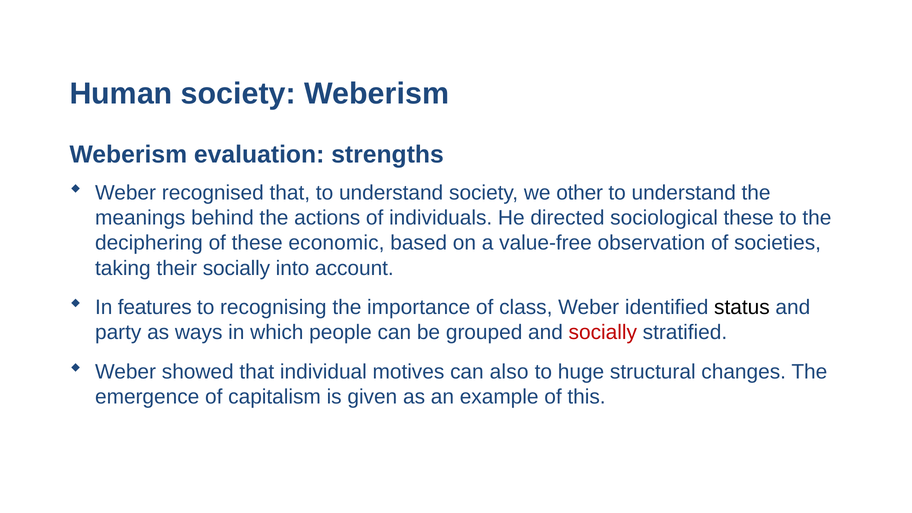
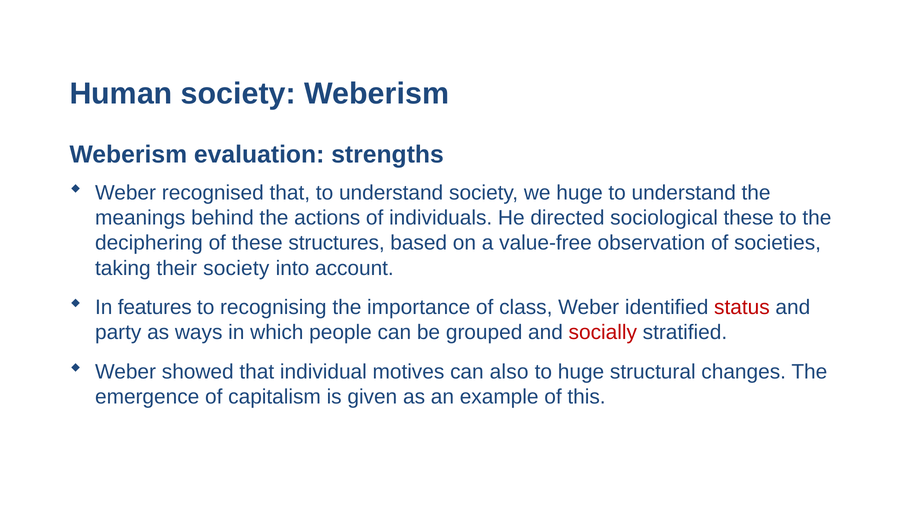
we other: other -> huge
economic: economic -> structures
their socially: socially -> society
status colour: black -> red
